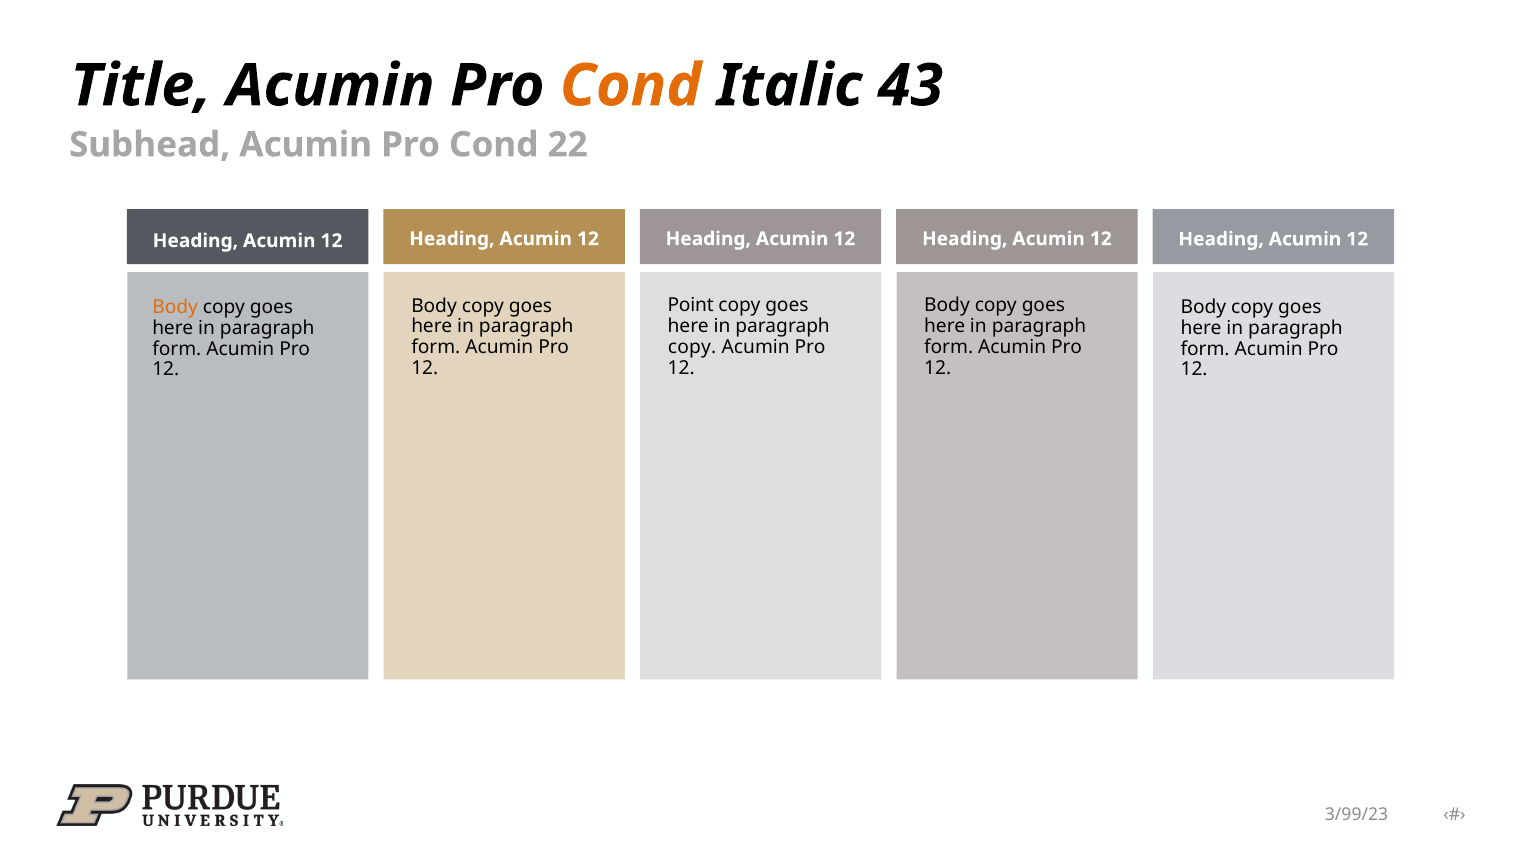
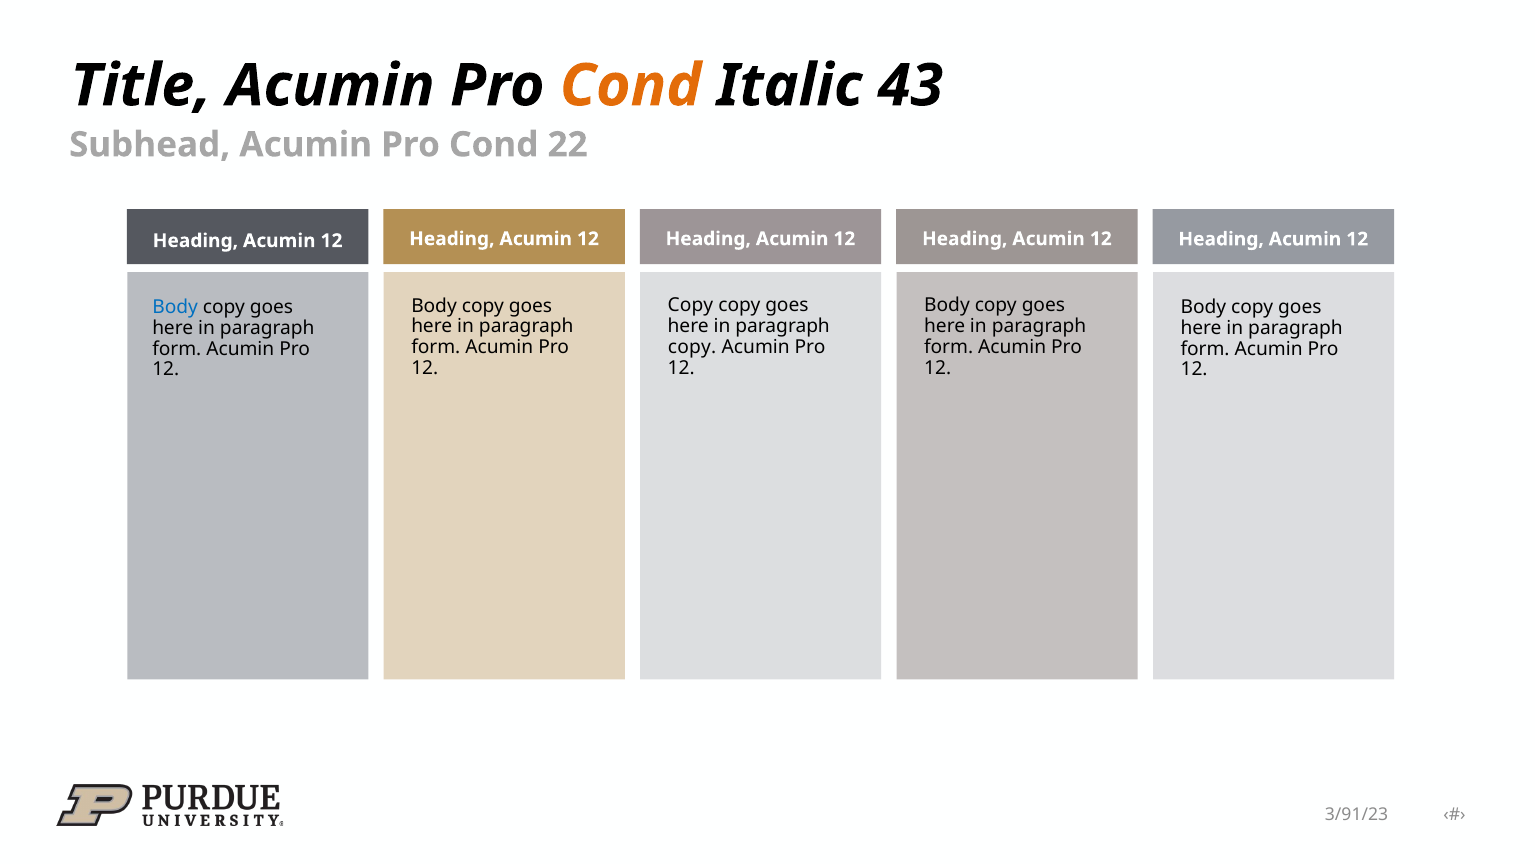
Point at (691, 305): Point -> Copy
Body at (175, 307) colour: orange -> blue
3/99/23: 3/99/23 -> 3/91/23
